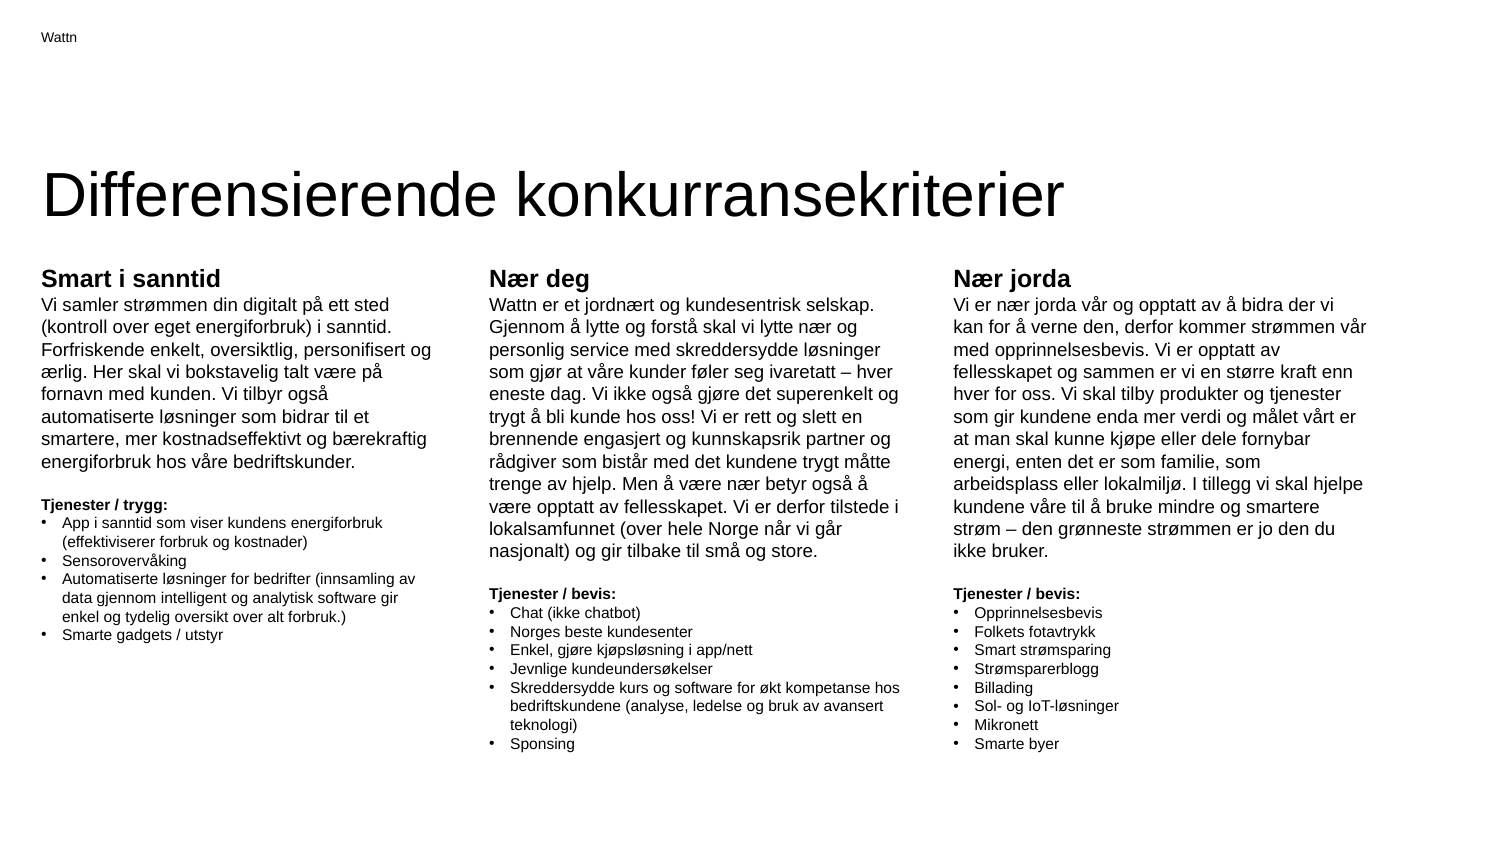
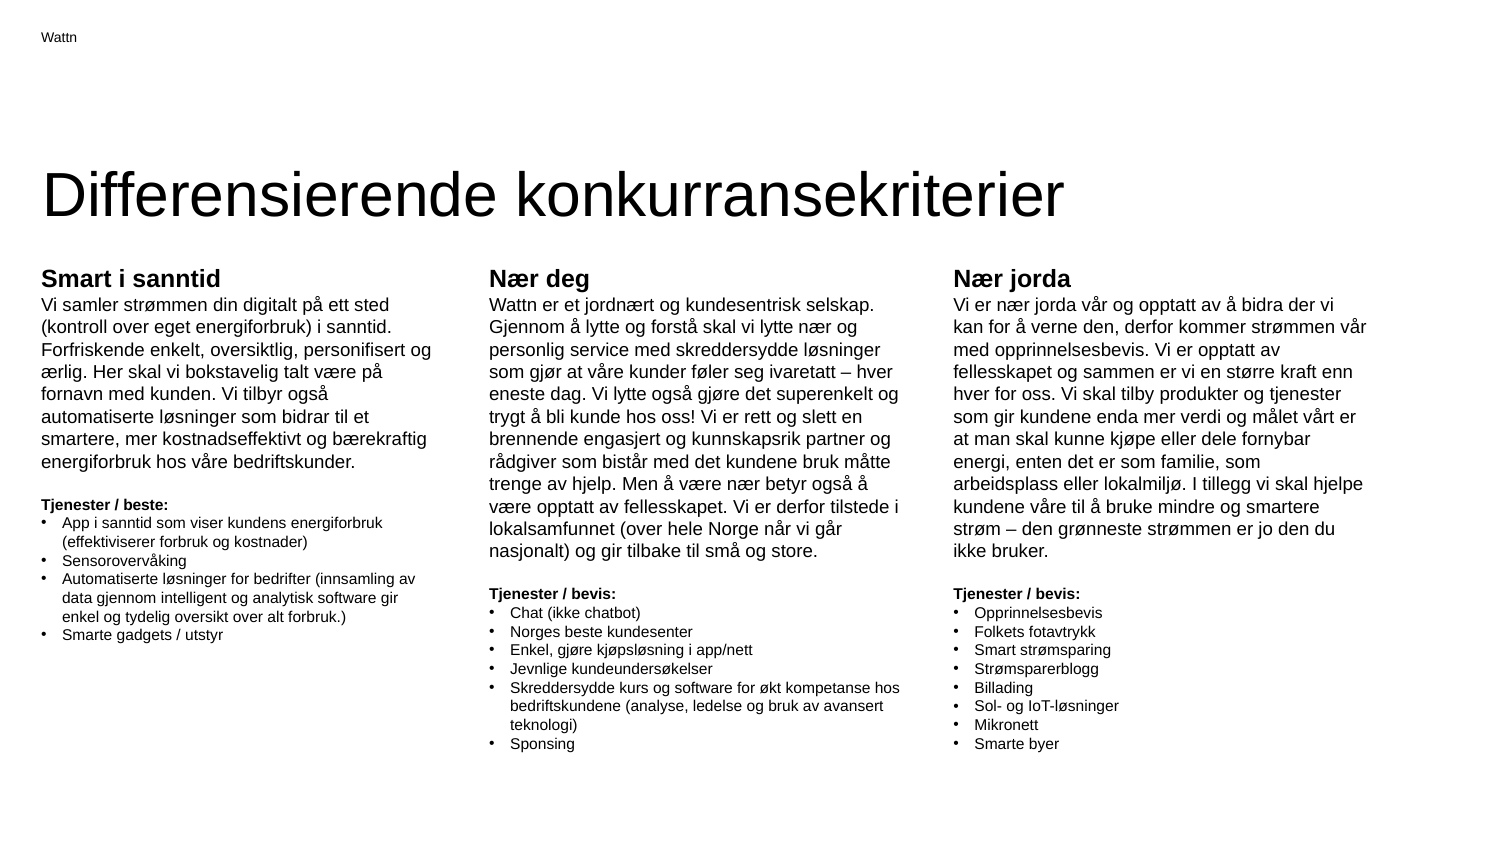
dag Vi ikke: ikke -> lytte
kundene trygt: trygt -> bruk
trygg at (146, 505): trygg -> beste
